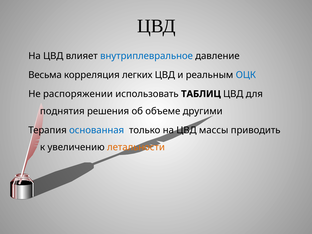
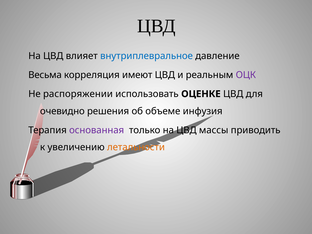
легких: легких -> имеют
ОЦК colour: blue -> purple
ТАБЛИЦ: ТАБЛИЦ -> ОЦЕНКЕ
поднятия: поднятия -> очевидно
другими: другими -> инфузия
основанная colour: blue -> purple
